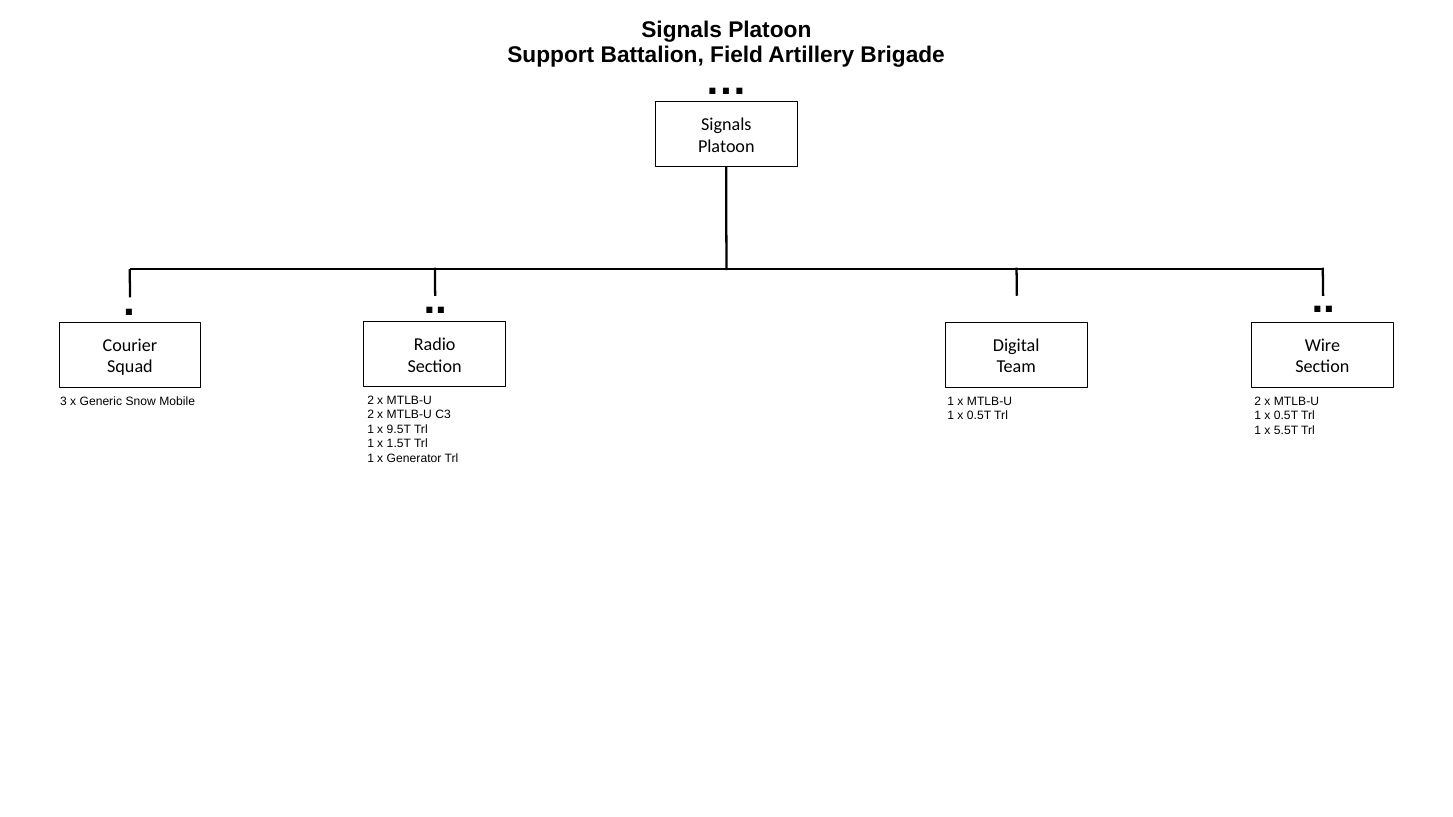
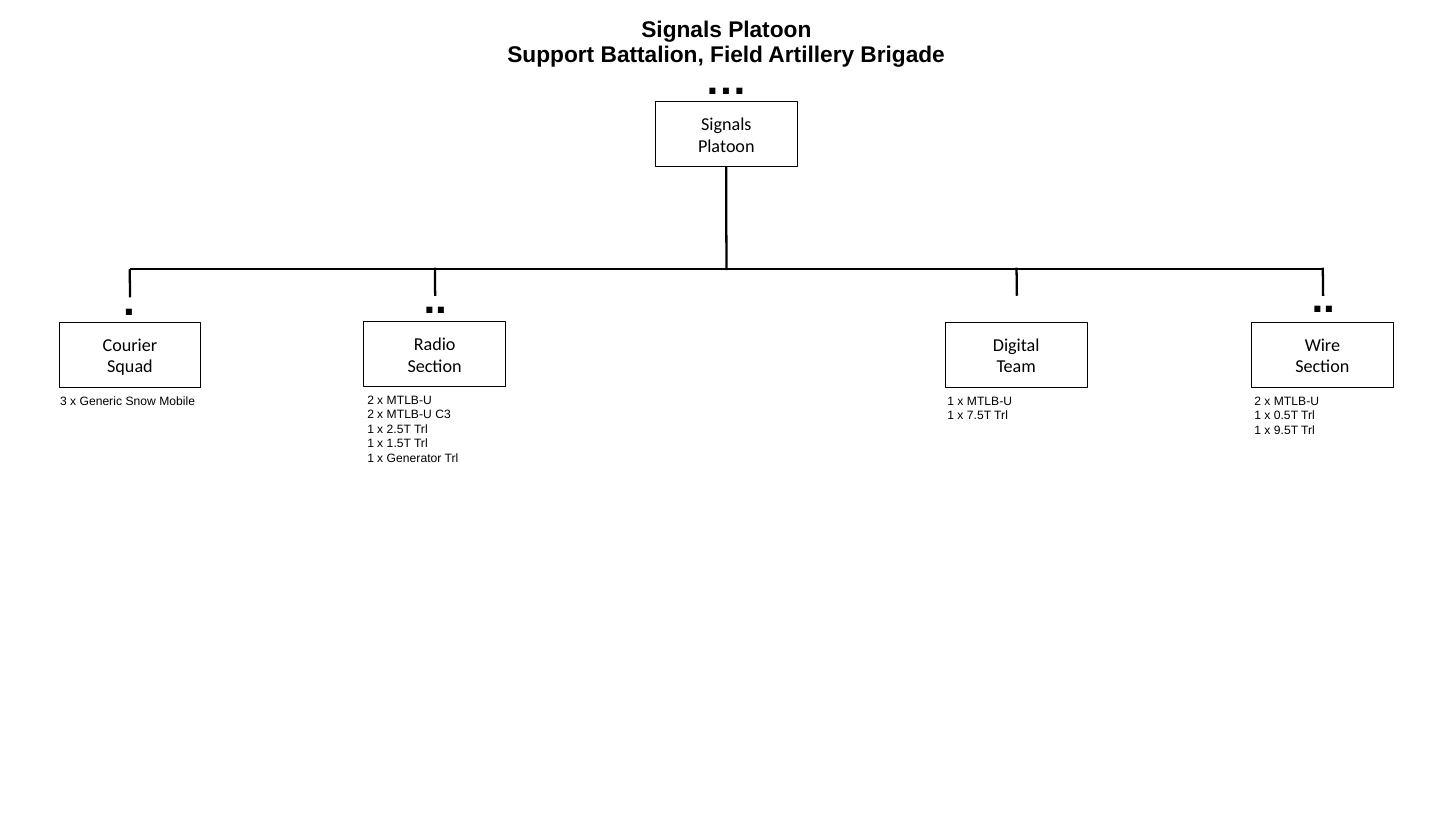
0.5T at (979, 416): 0.5T -> 7.5T
9.5T: 9.5T -> 2.5T
5.5T: 5.5T -> 9.5T
